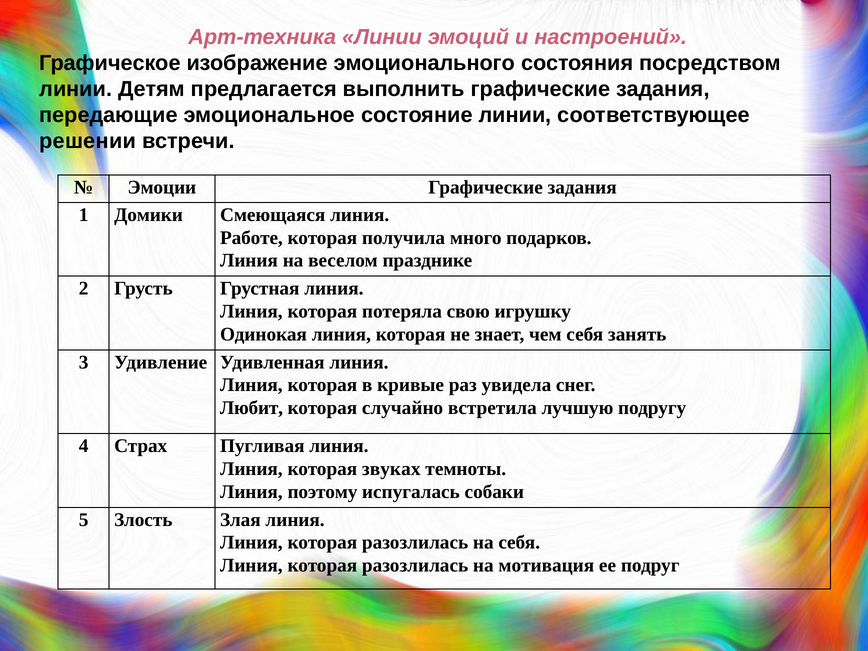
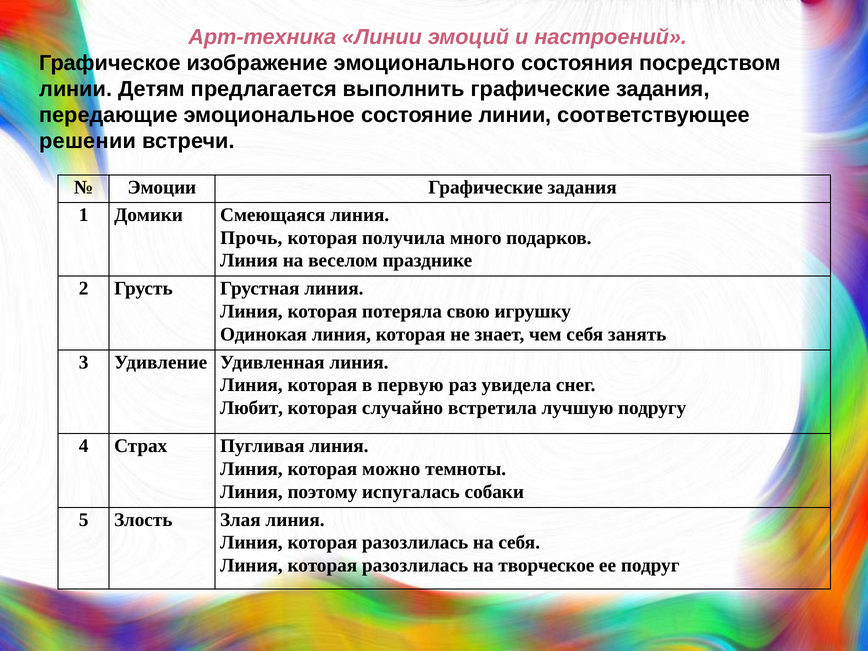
Работе: Работе -> Прочь
кривые: кривые -> первую
звуках: звуках -> можно
мотивация: мотивация -> творческое
